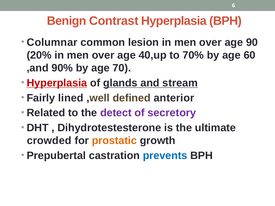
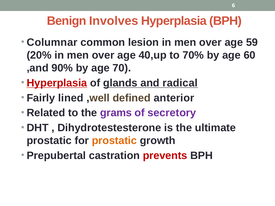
Contrast: Contrast -> Involves
90: 90 -> 59
stream: stream -> radical
detect: detect -> grams
crowded at (49, 141): crowded -> prostatic
prevents colour: blue -> red
